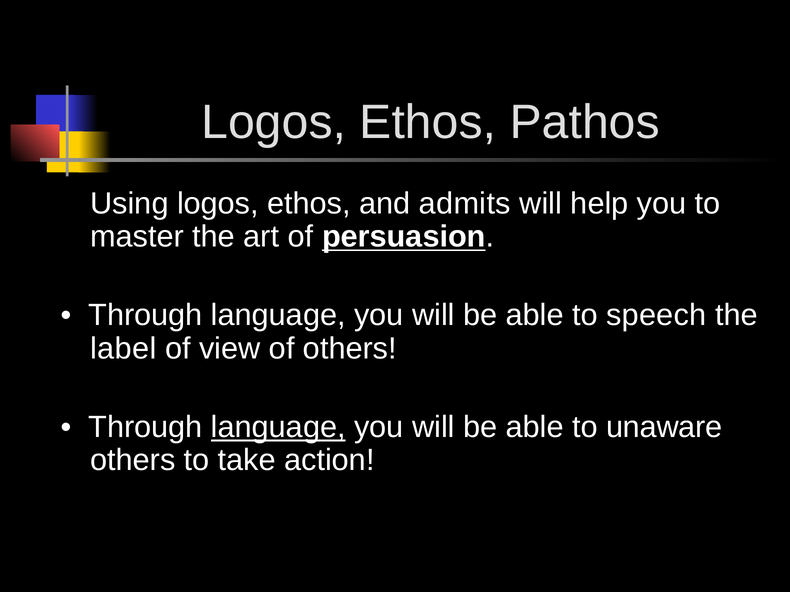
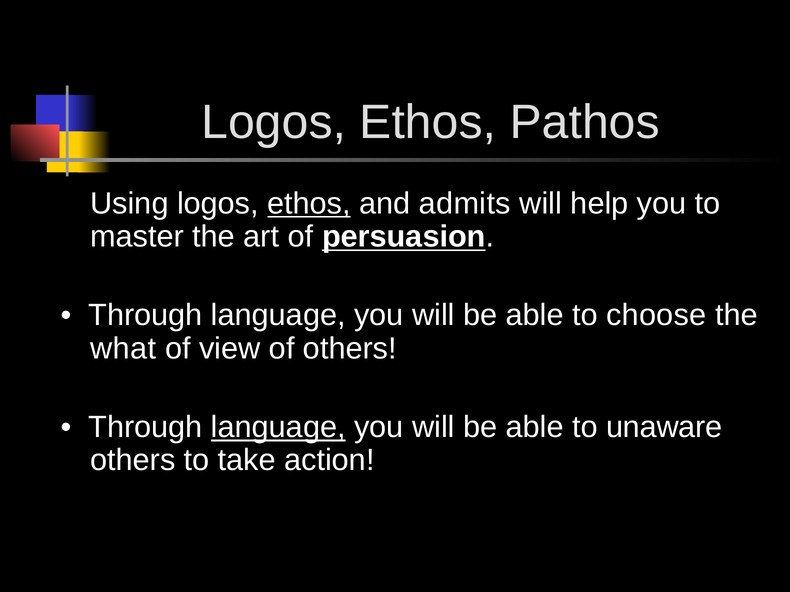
ethos at (309, 204) underline: none -> present
speech: speech -> choose
label: label -> what
